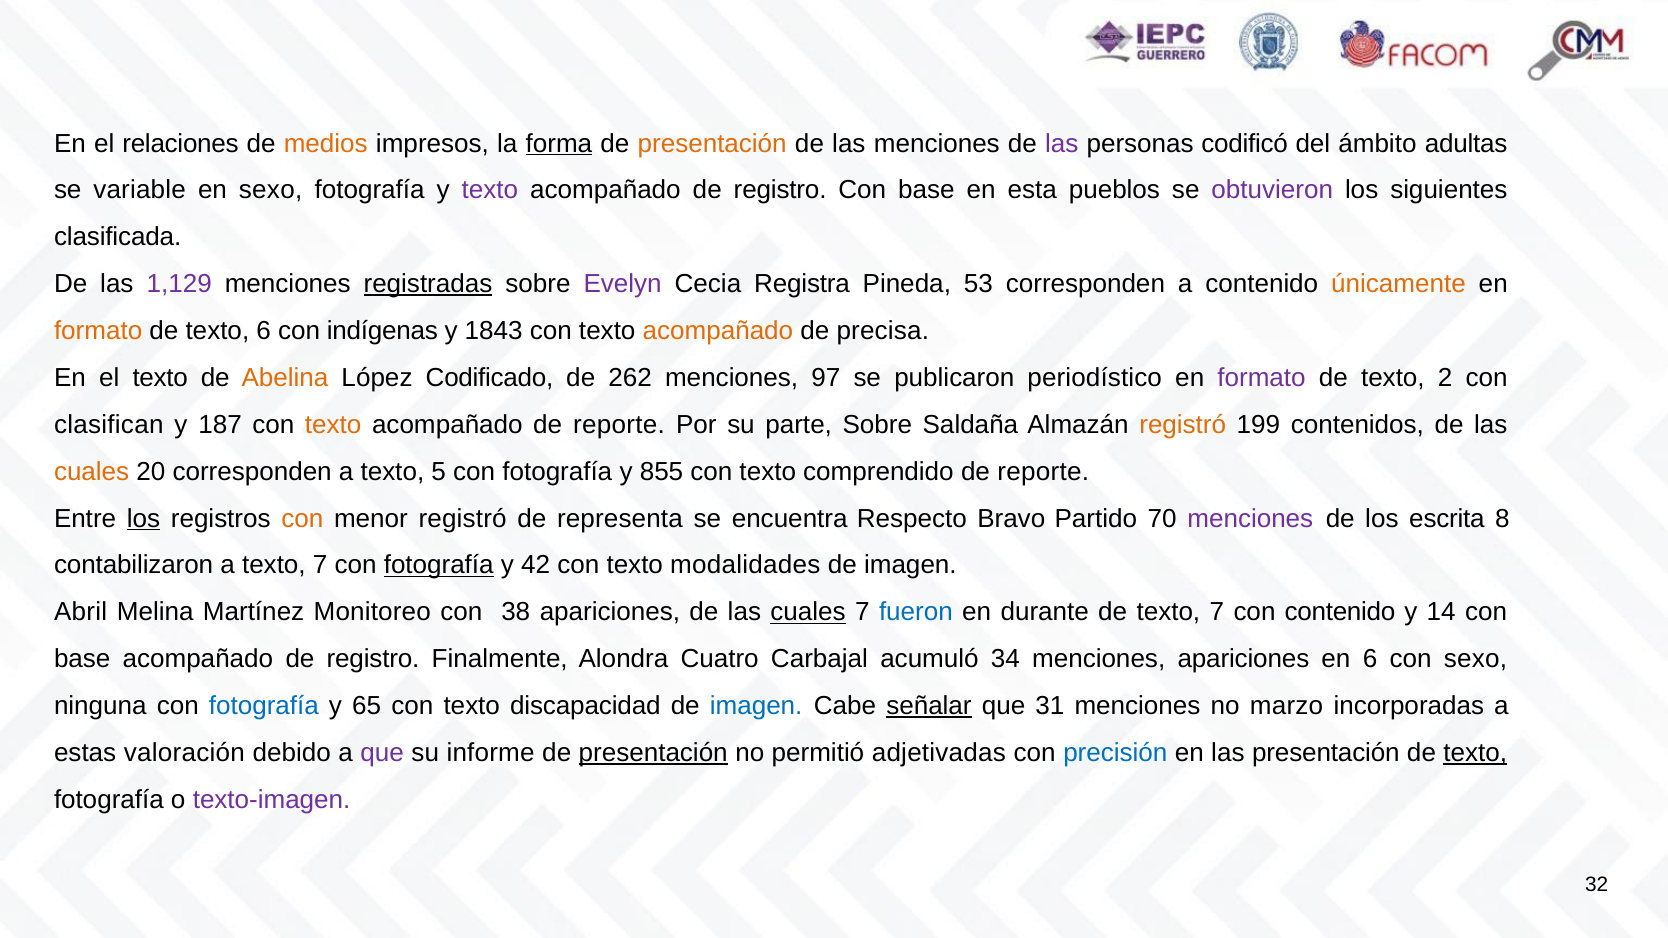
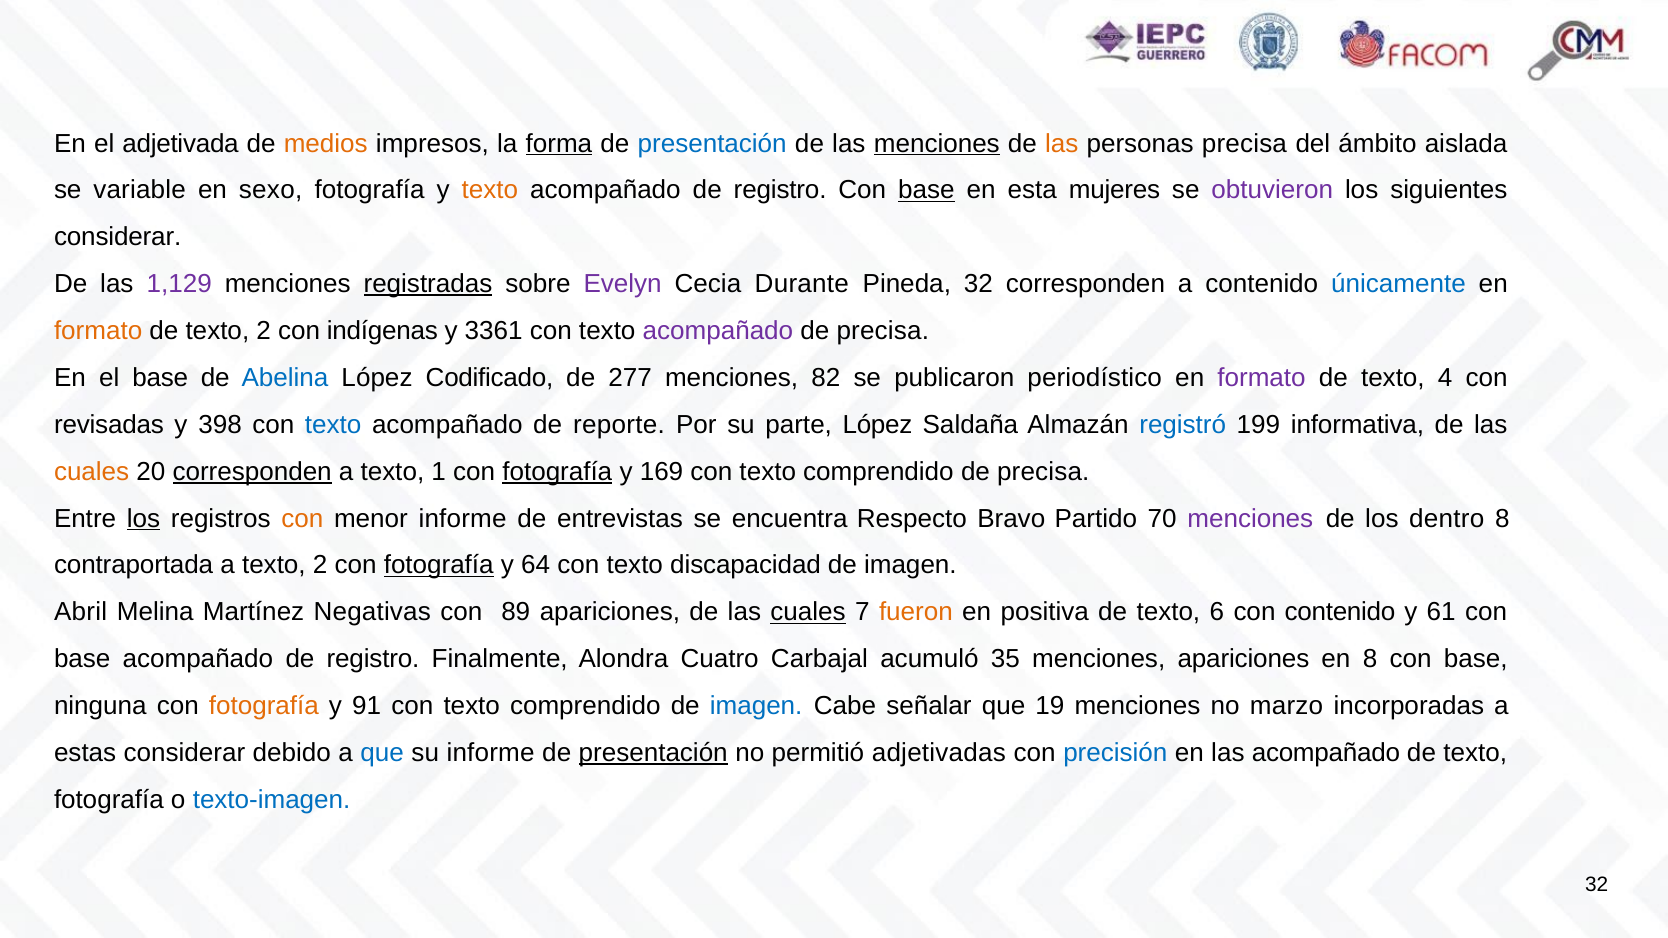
relaciones: relaciones -> adjetivada
presentación at (712, 143) colour: orange -> blue
menciones at (937, 143) underline: none -> present
las at (1062, 143) colour: purple -> orange
personas codificó: codificó -> precisa
adultas: adultas -> aislada
texto at (490, 190) colour: purple -> orange
base at (926, 190) underline: none -> present
pueblos: pueblos -> mujeres
clasificada at (118, 237): clasificada -> considerar
Registra: Registra -> Durante
Pineda 53: 53 -> 32
únicamente colour: orange -> blue
de texto 6: 6 -> 2
1843: 1843 -> 3361
acompañado at (718, 331) colour: orange -> purple
el texto: texto -> base
Abelina colour: orange -> blue
262: 262 -> 277
97: 97 -> 82
2: 2 -> 4
clasifican: clasifican -> revisadas
187: 187 -> 398
texto at (333, 425) colour: orange -> blue
parte Sobre: Sobre -> López
registró at (1183, 425) colour: orange -> blue
contenidos: contenidos -> informativa
corresponden at (252, 472) underline: none -> present
5: 5 -> 1
fotografía at (557, 472) underline: none -> present
855: 855 -> 169
reporte at (1043, 472): reporte -> precisa
menor registró: registró -> informe
representa: representa -> entrevistas
escrita: escrita -> dentro
contabilizaron: contabilizaron -> contraportada
a texto 7: 7 -> 2
42: 42 -> 64
modalidades: modalidades -> discapacidad
Monitoreo: Monitoreo -> Negativas
38: 38 -> 89
fueron colour: blue -> orange
durante: durante -> positiva
de texto 7: 7 -> 6
14: 14 -> 61
34: 34 -> 35
en 6: 6 -> 8
sexo at (1476, 659): sexo -> base
fotografía at (264, 706) colour: blue -> orange
65: 65 -> 91
discapacidad at (585, 706): discapacidad -> comprendido
señalar underline: present -> none
31: 31 -> 19
estas valoración: valoración -> considerar
que at (382, 753) colour: purple -> blue
las presentación: presentación -> acompañado
texto at (1475, 753) underline: present -> none
texto-imagen colour: purple -> blue
